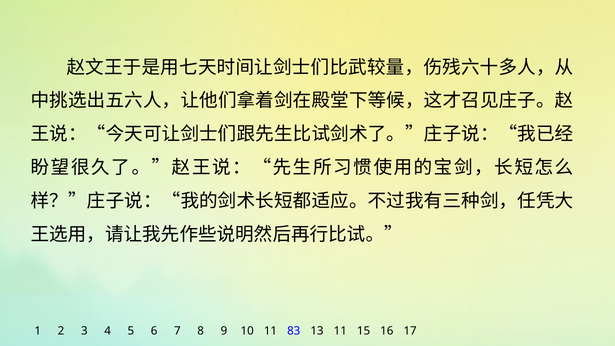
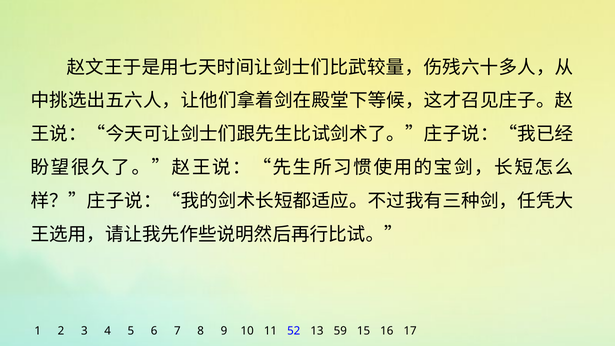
83: 83 -> 52
13 11: 11 -> 59
